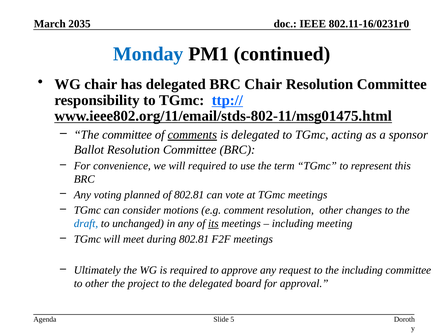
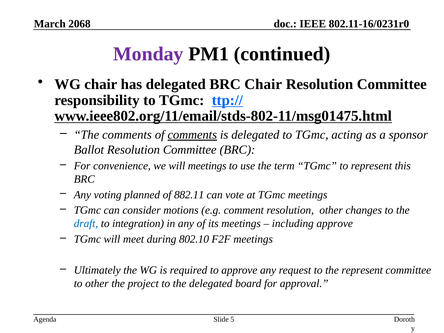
2035: 2035 -> 2068
Monday colour: blue -> purple
The committee: committee -> comments
will required: required -> meetings
of 802.81: 802.81 -> 882.11
unchanged: unchanged -> integration
its underline: present -> none
including meeting: meeting -> approve
during 802.81: 802.81 -> 802.10
the including: including -> represent
